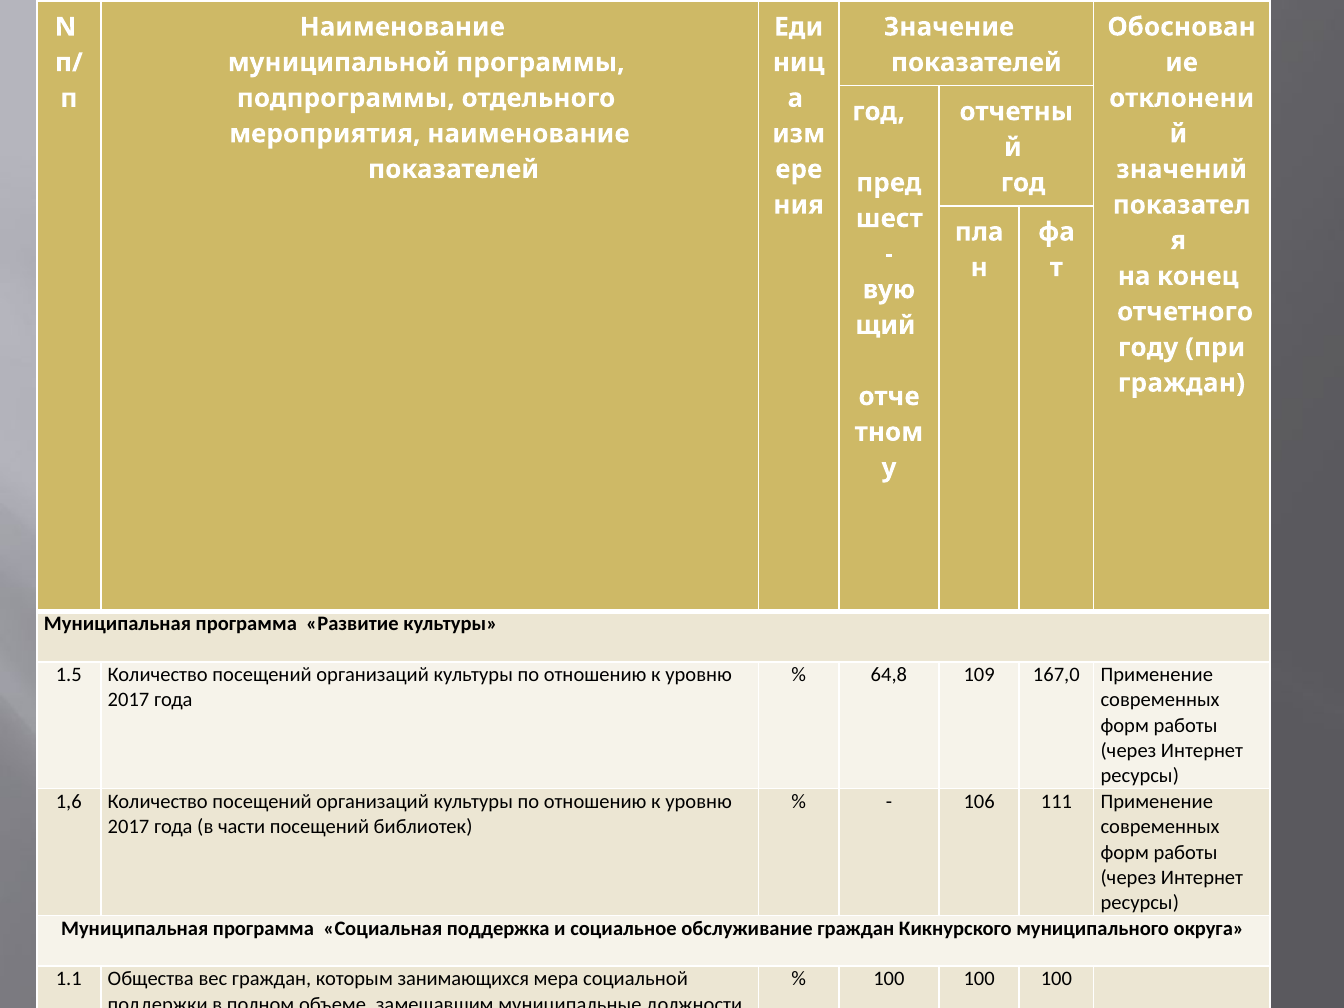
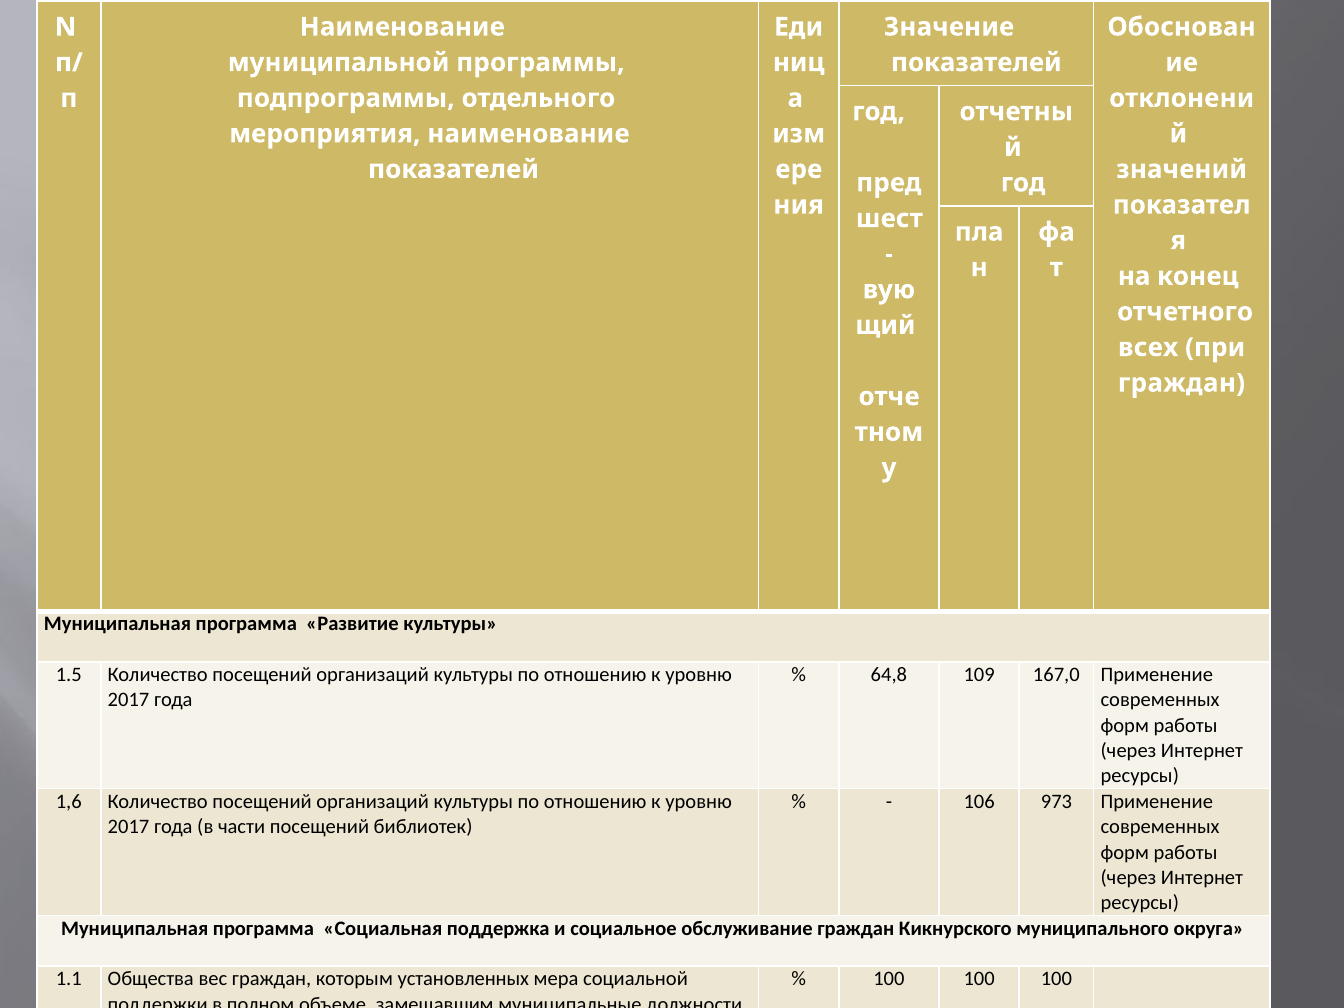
году: году -> всех
111: 111 -> 973
занимающихся: занимающихся -> установленных
